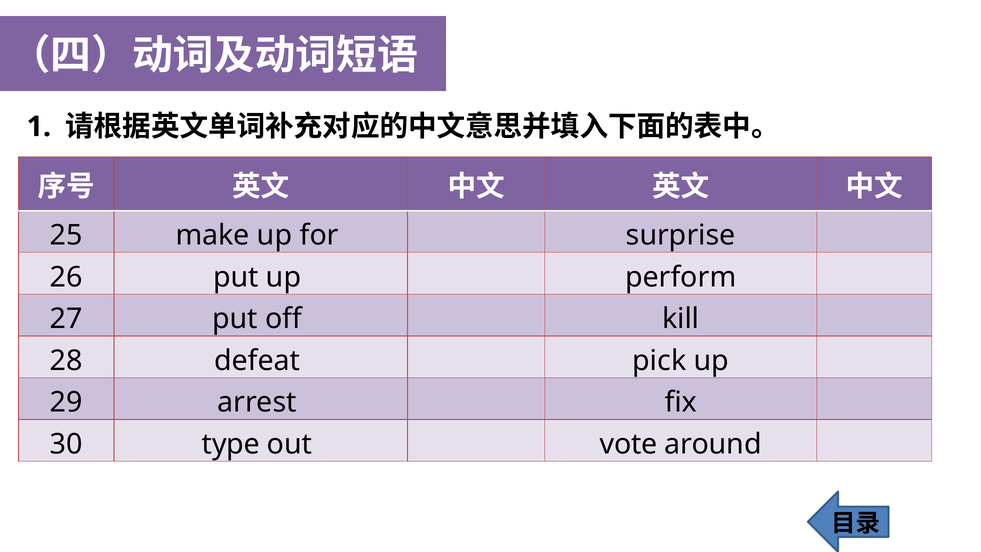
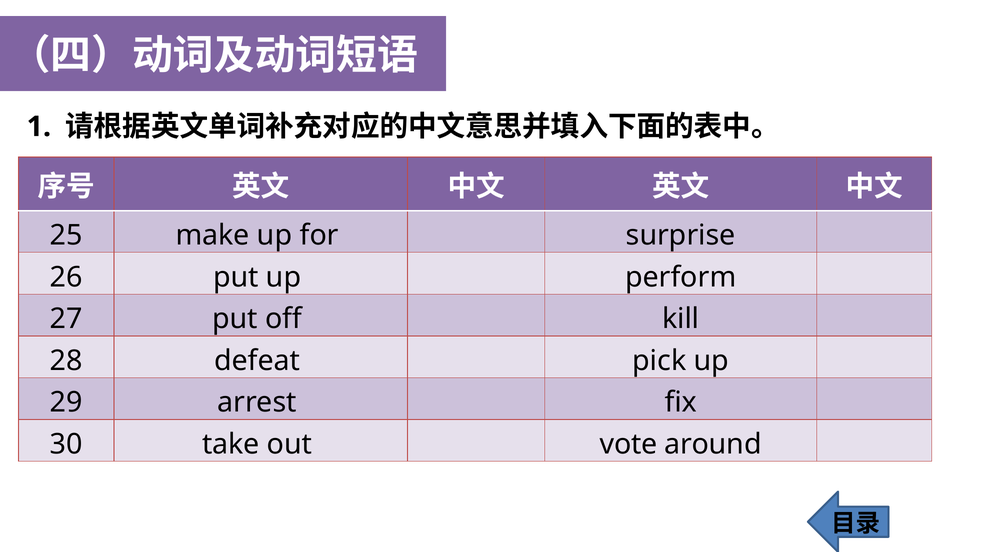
type: type -> take
